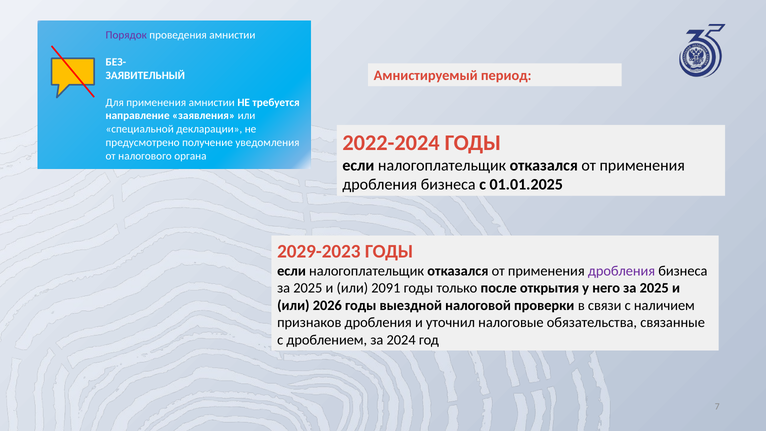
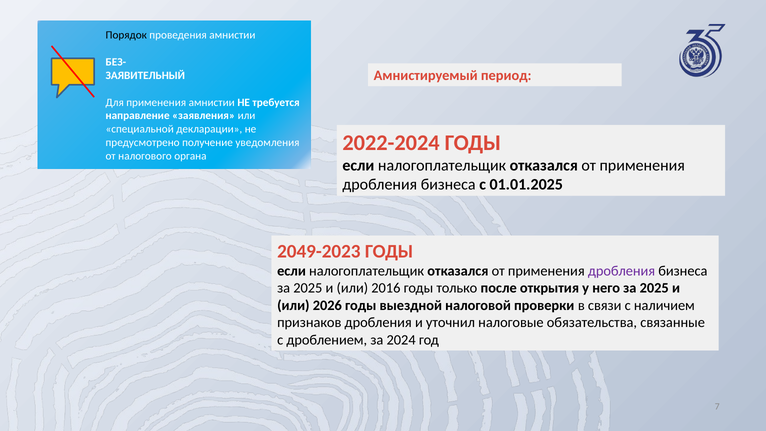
Порядок colour: purple -> black
2029-2023: 2029-2023 -> 2049-2023
2091: 2091 -> 2016
